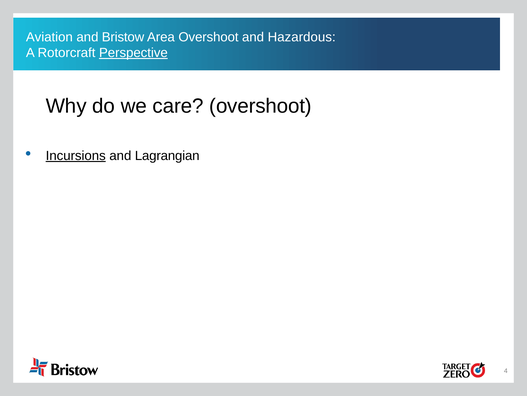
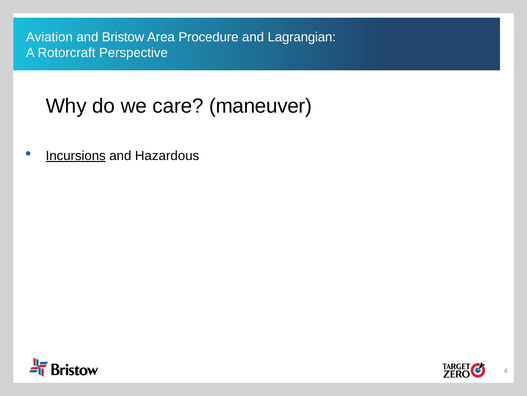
Area Overshoot: Overshoot -> Procedure
Hazardous: Hazardous -> Lagrangian
Perspective underline: present -> none
care overshoot: overshoot -> maneuver
Lagrangian: Lagrangian -> Hazardous
